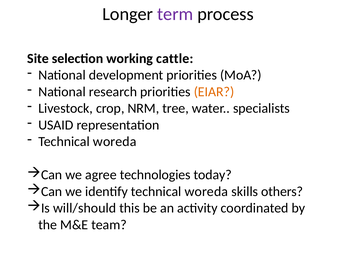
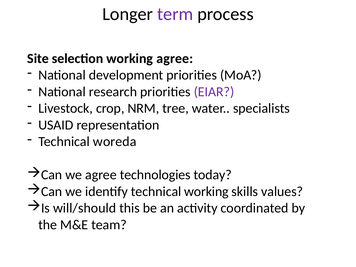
working cattle: cattle -> agree
EIAR colour: orange -> purple
identify technical woreda: woreda -> working
others: others -> values
